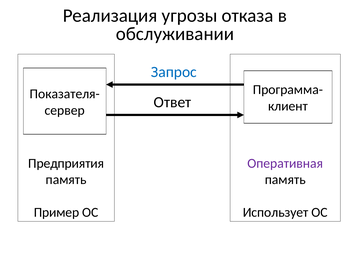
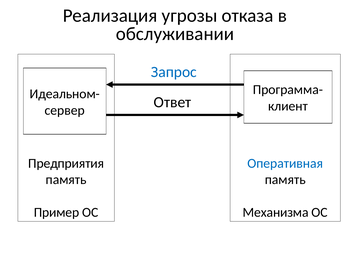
Показателя-: Показателя- -> Идеальном-
Оперативная colour: purple -> blue
Использует: Использует -> Механизма
